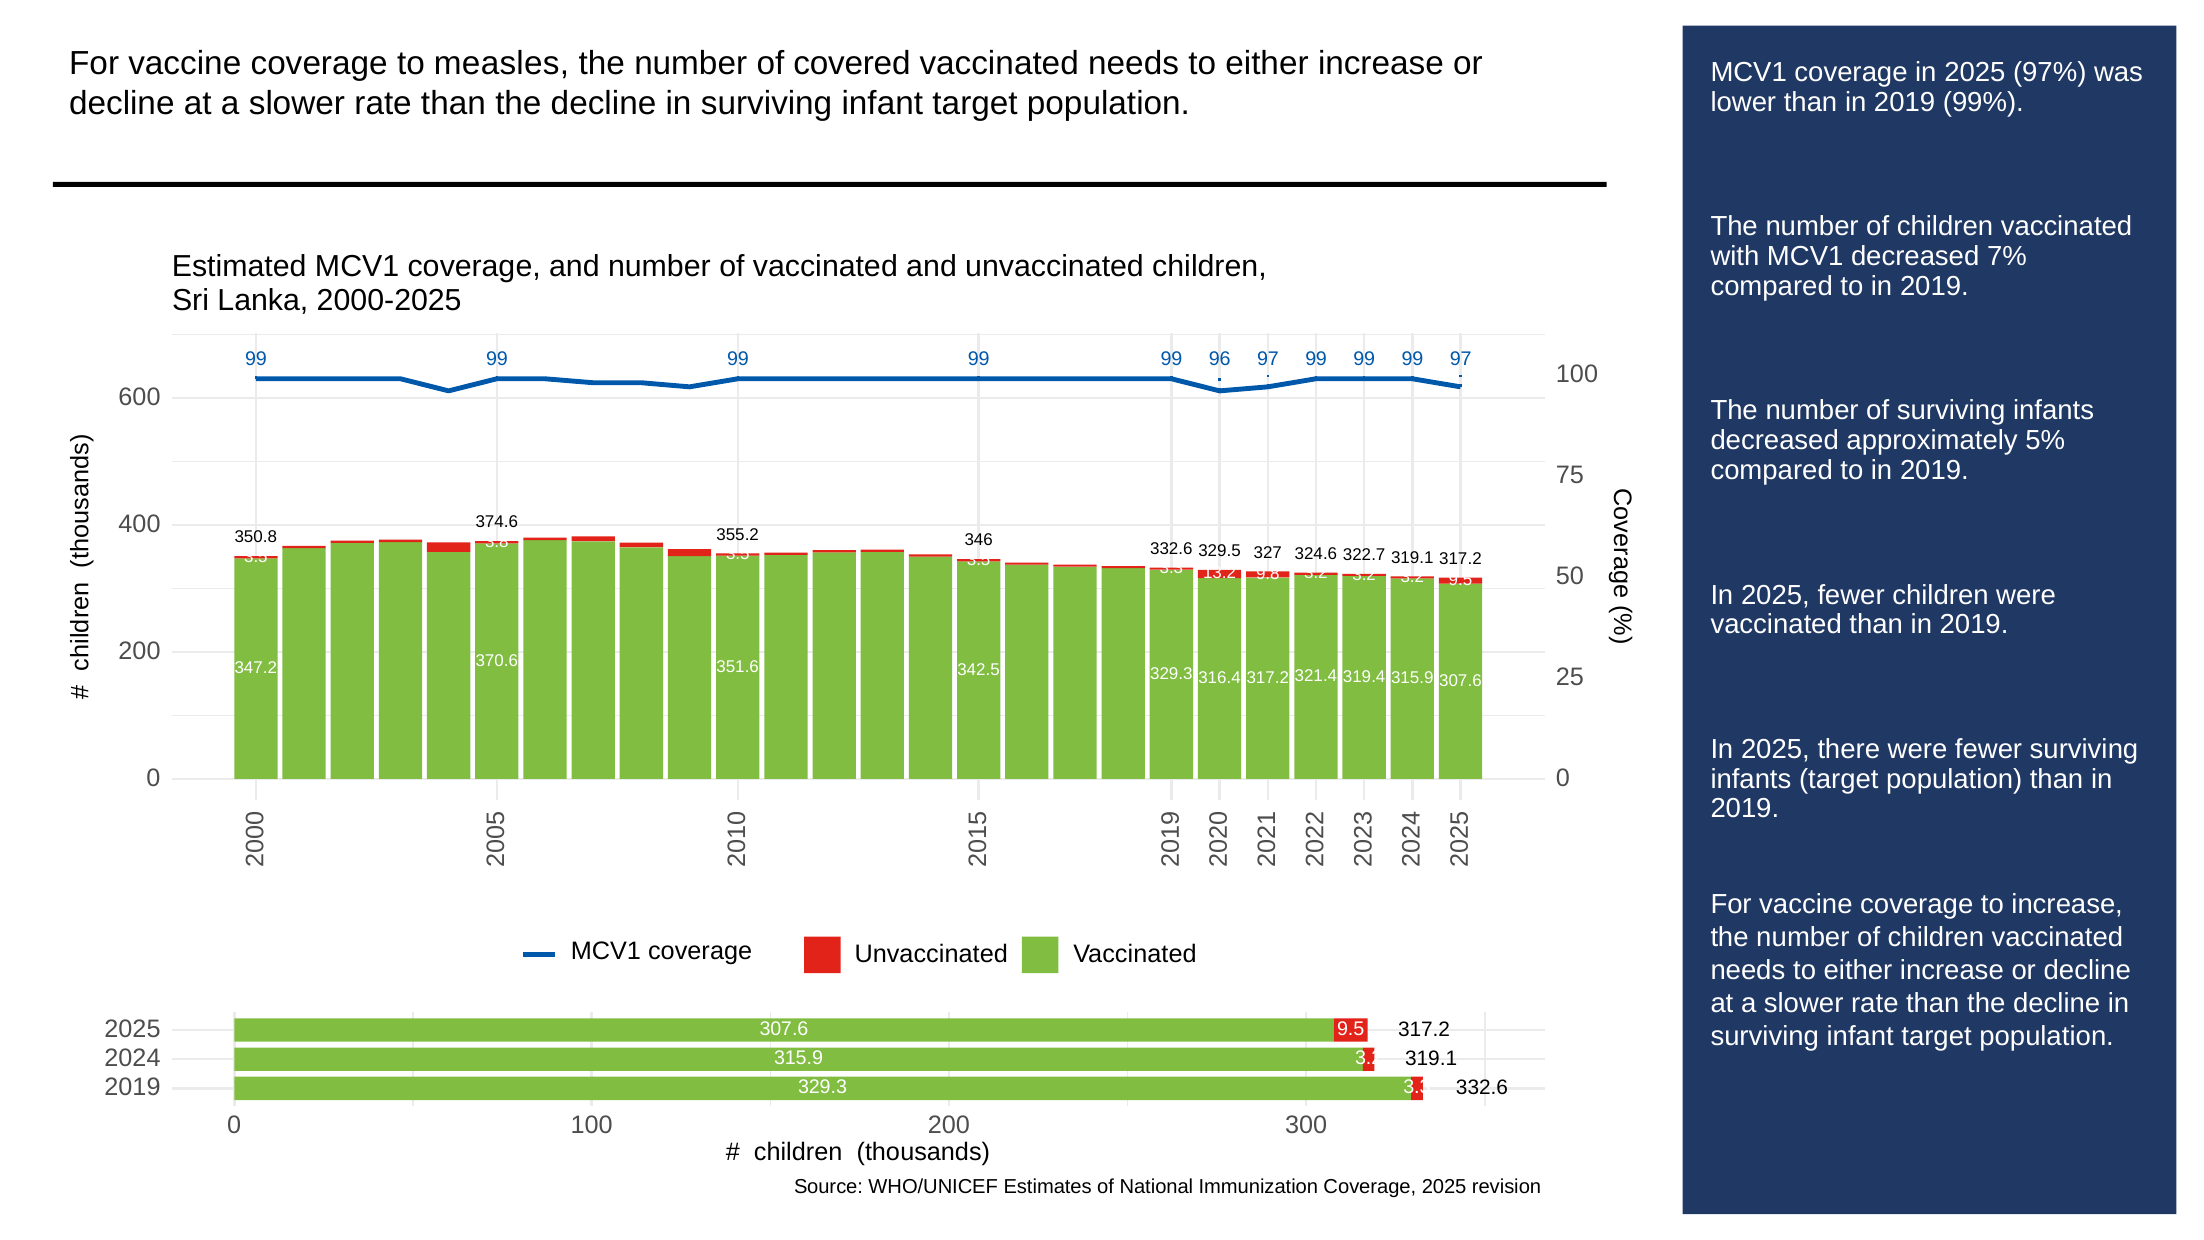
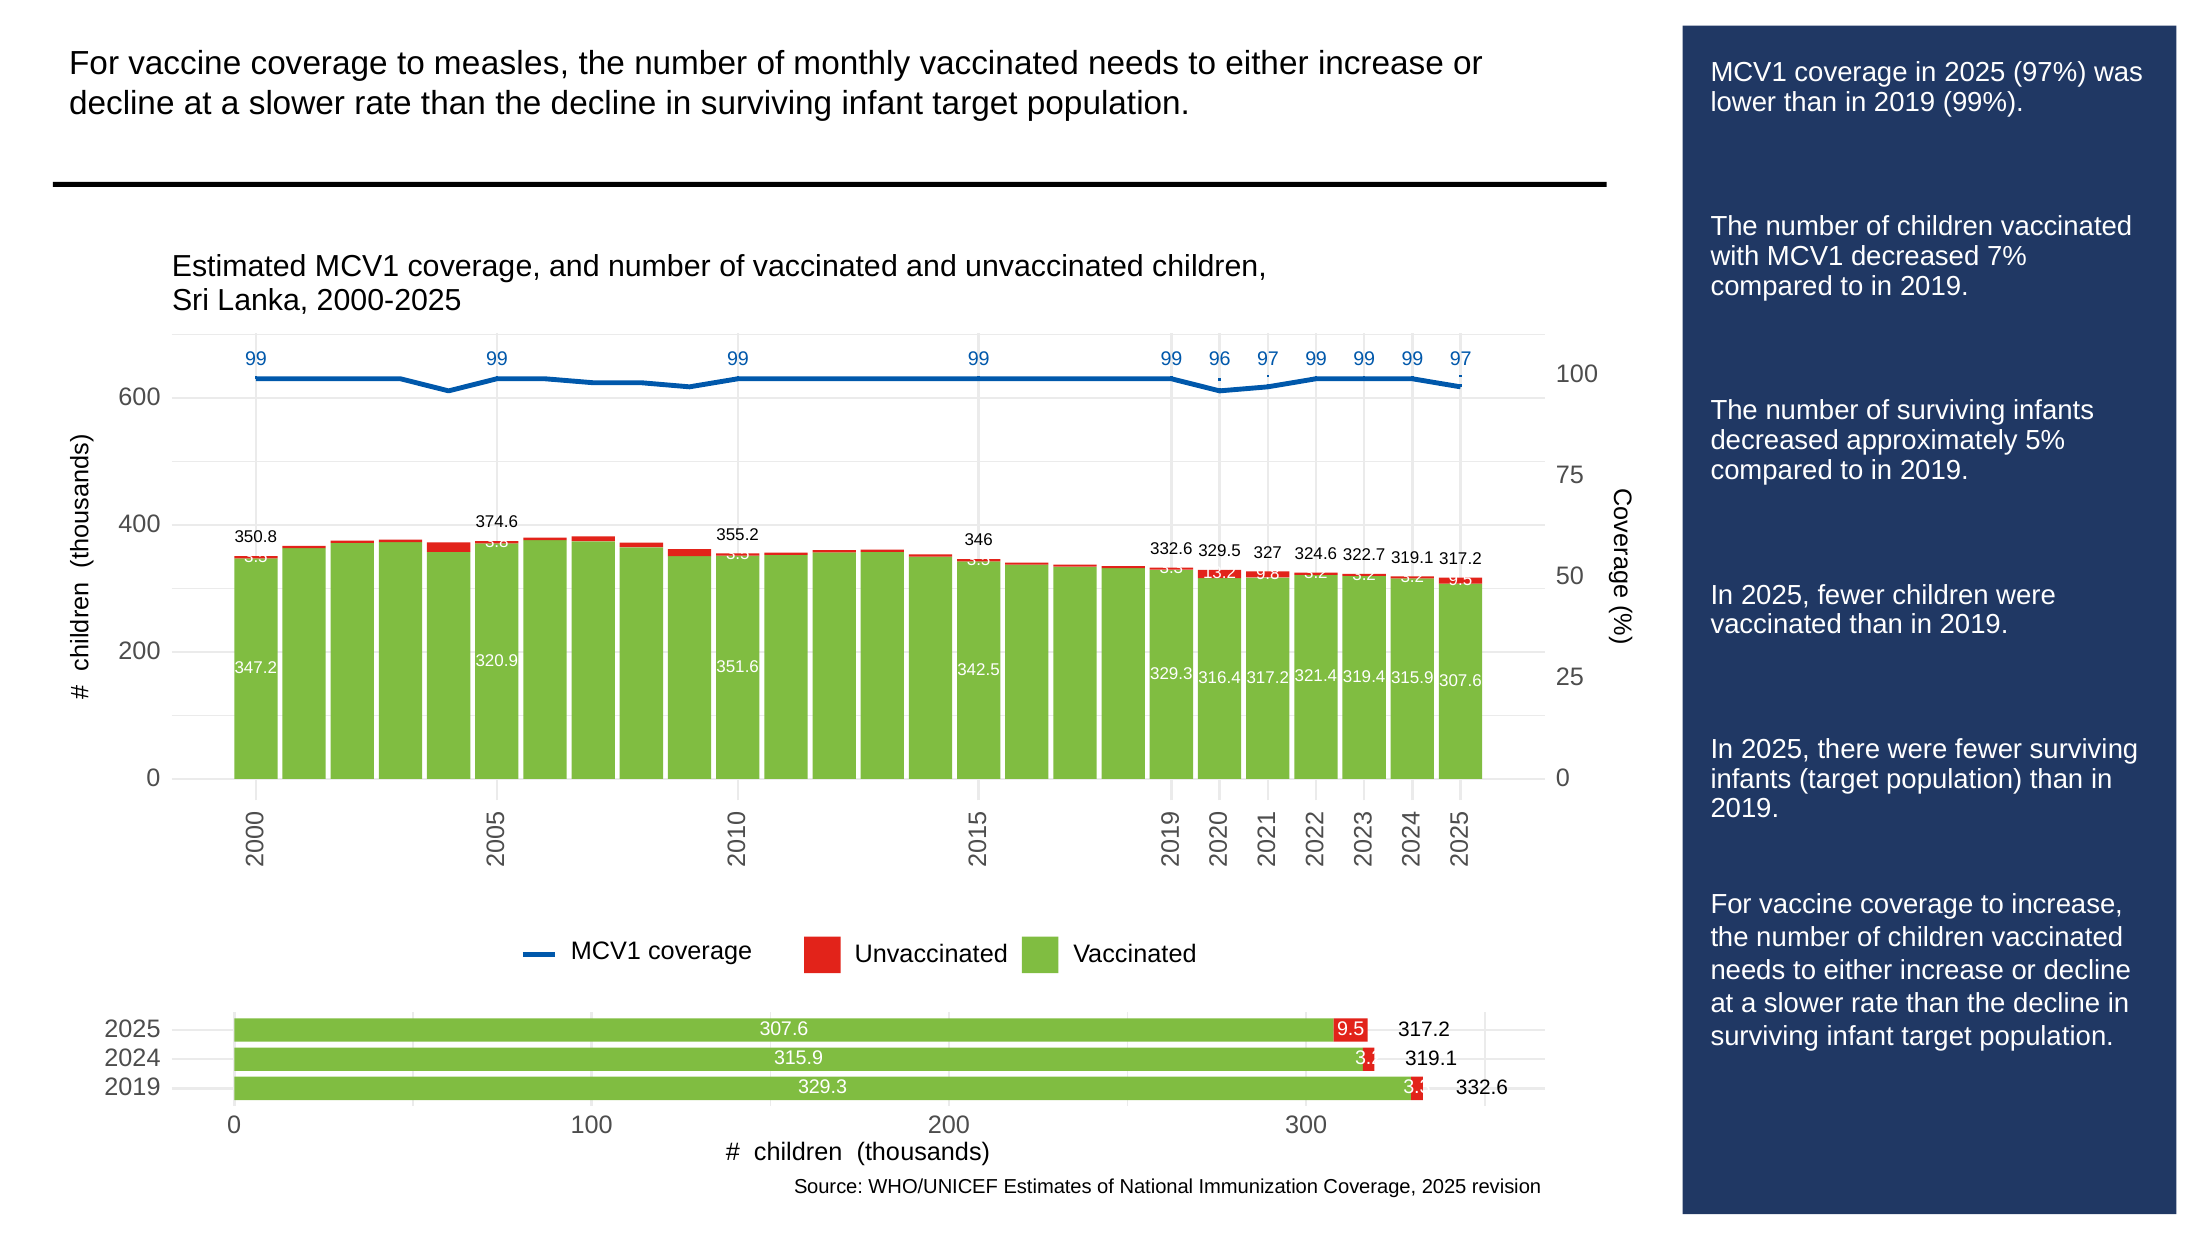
covered: covered -> monthly
370.6: 370.6 -> 320.9
